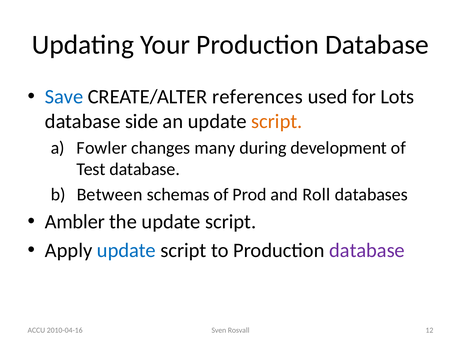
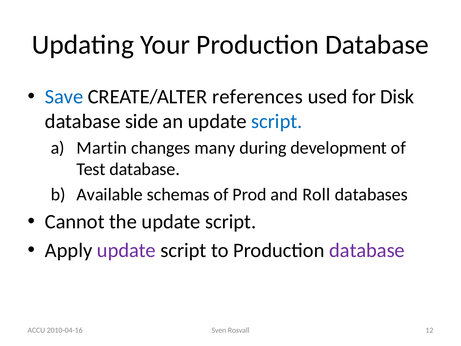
Lots: Lots -> Disk
script at (277, 121) colour: orange -> blue
Fowler: Fowler -> Martin
Between: Between -> Available
Ambler: Ambler -> Cannot
update at (126, 250) colour: blue -> purple
